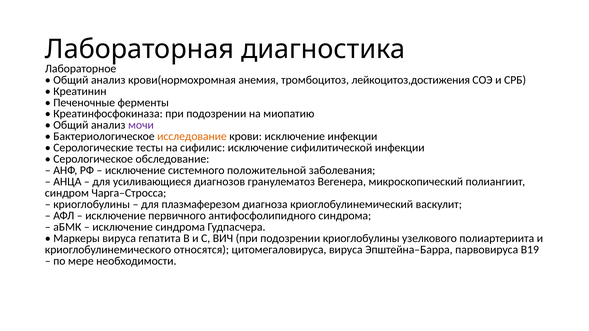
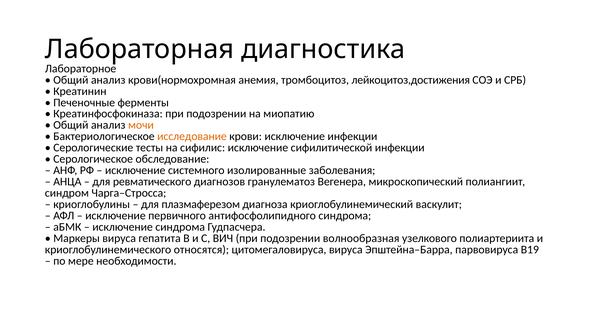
мочи colour: purple -> orange
положительной: положительной -> изолированные
усиливающиеся: усиливающиеся -> ревматического
подозрении криоглобулины: криоглобулины -> волнообразная
